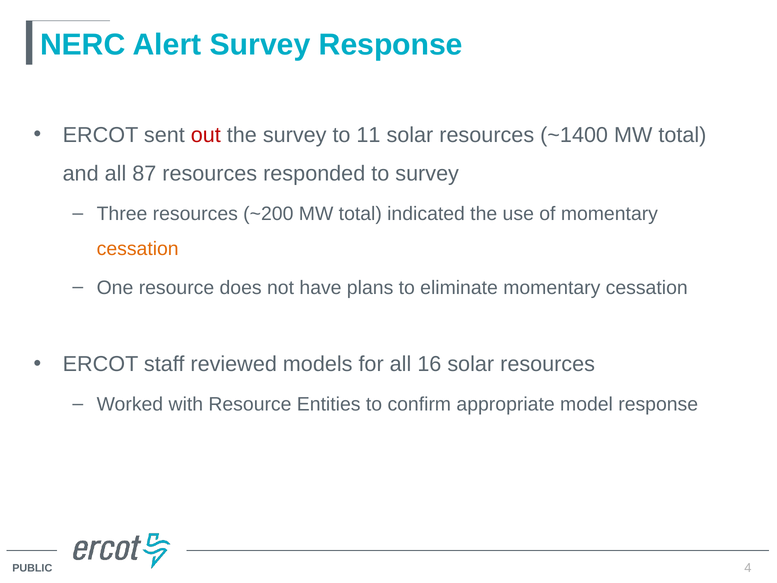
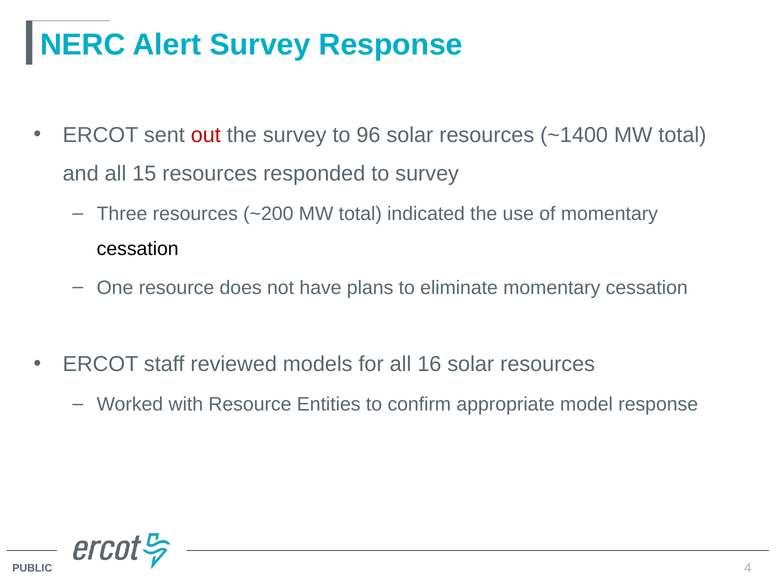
11: 11 -> 96
87: 87 -> 15
cessation at (138, 249) colour: orange -> black
